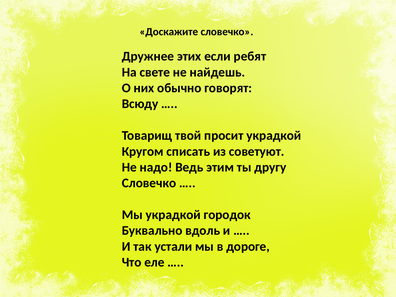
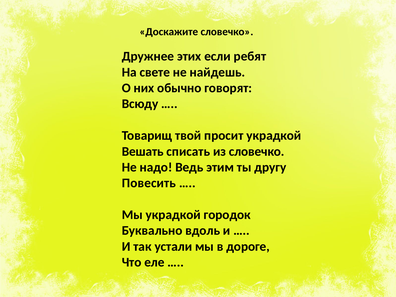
Кругом: Кругом -> Вешать
из советуют: советуют -> словечко
Словечко at (149, 183): Словечко -> Повесить
